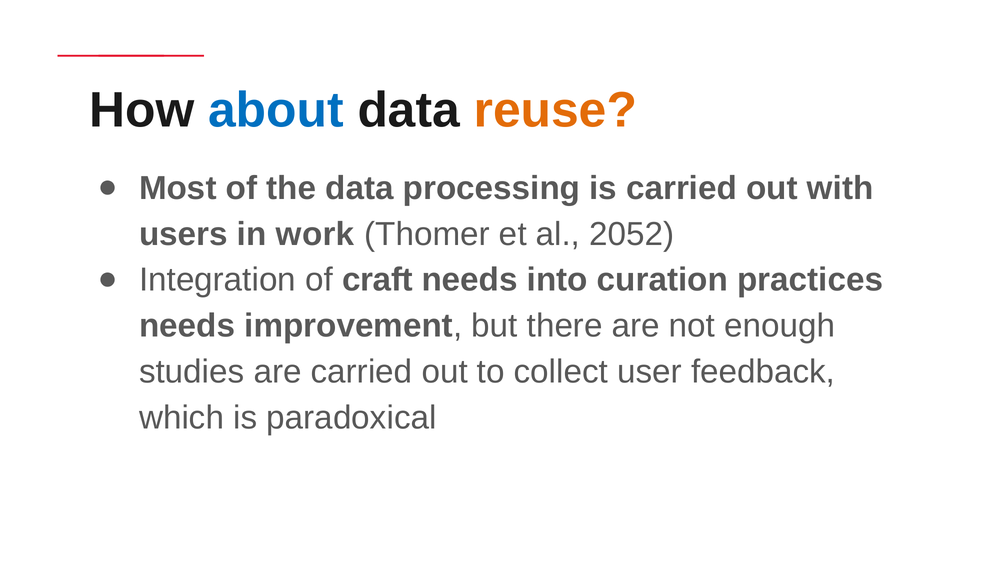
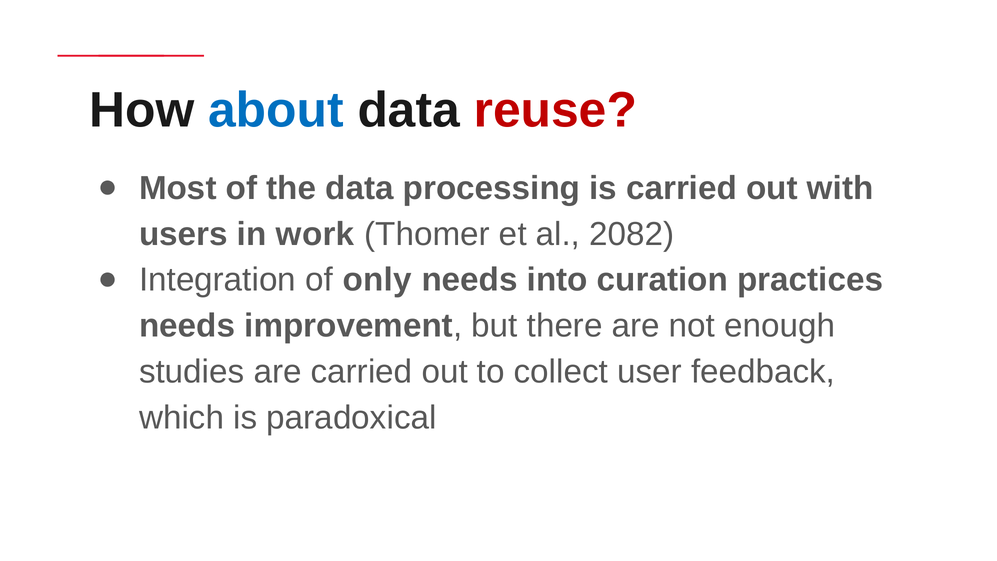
reuse colour: orange -> red
2052: 2052 -> 2082
craft: craft -> only
